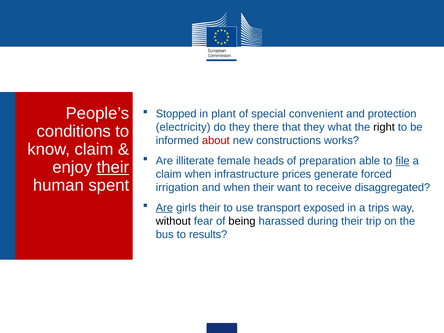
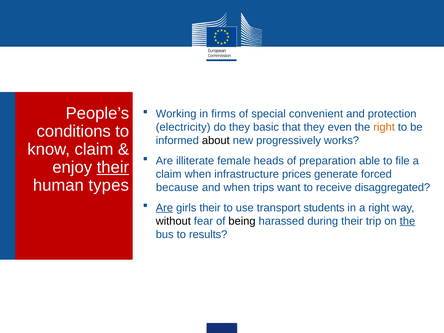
Stopped: Stopped -> Working
plant: plant -> firms
there: there -> basic
what: what -> even
right at (384, 127) colour: black -> orange
about colour: red -> black
constructions: constructions -> progressively
file underline: present -> none
spent: spent -> types
irrigation: irrigation -> because
when their: their -> trips
exposed: exposed -> students
a trips: trips -> right
the at (407, 221) underline: none -> present
